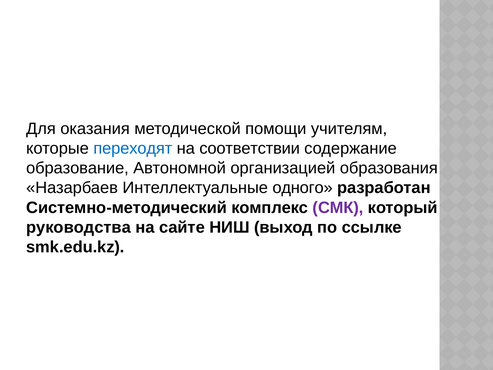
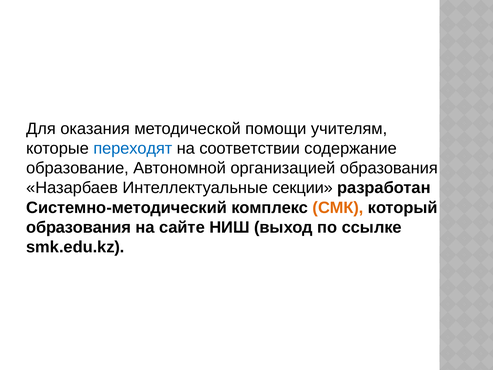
одного: одного -> секции
СМК colour: purple -> orange
руководства at (79, 227): руководства -> образования
